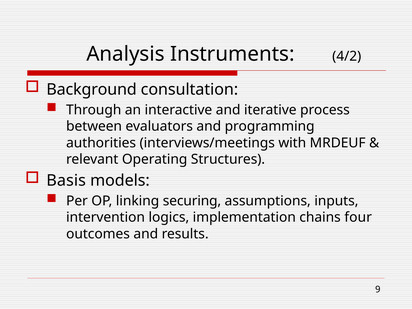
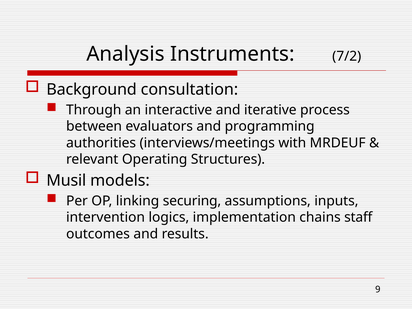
4/2: 4/2 -> 7/2
Basis: Basis -> Musil
four: four -> staff
